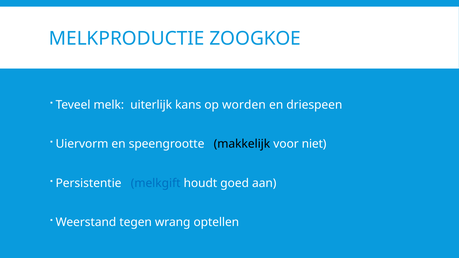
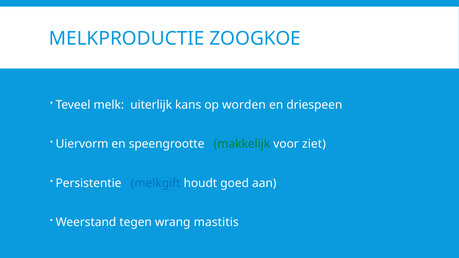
makkelijk colour: black -> green
niet: niet -> ziet
optellen: optellen -> mastitis
